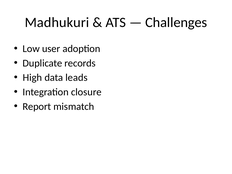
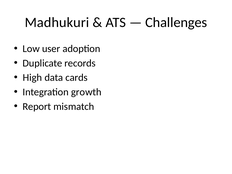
leads: leads -> cards
closure: closure -> growth
